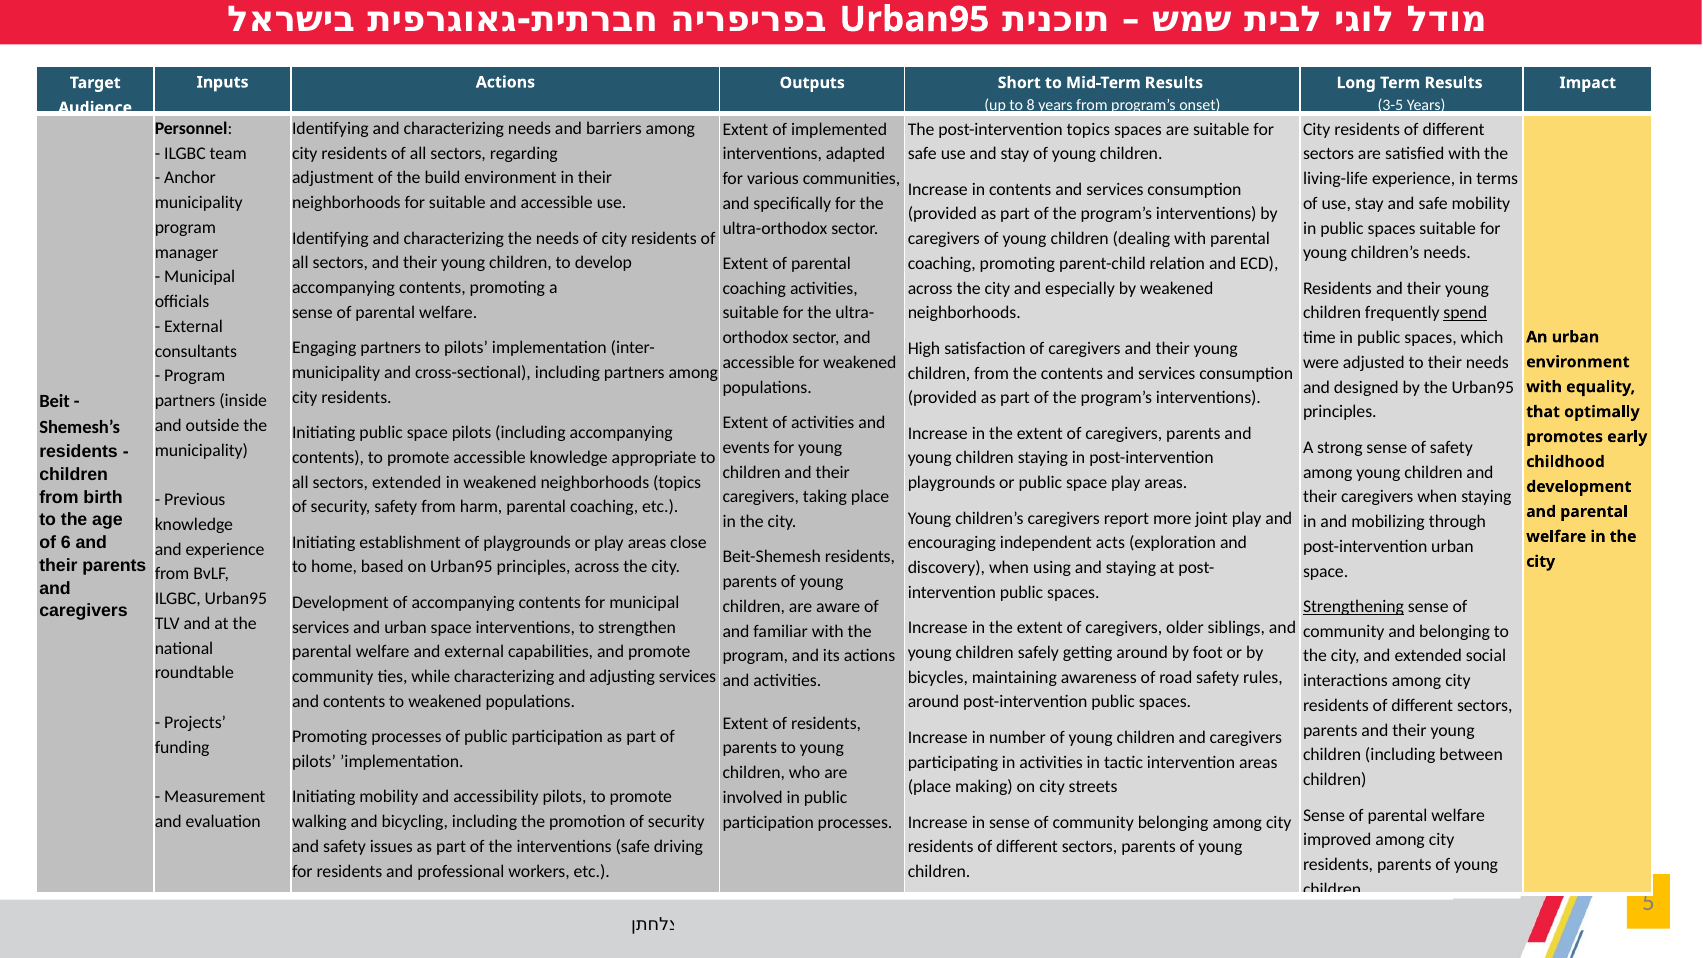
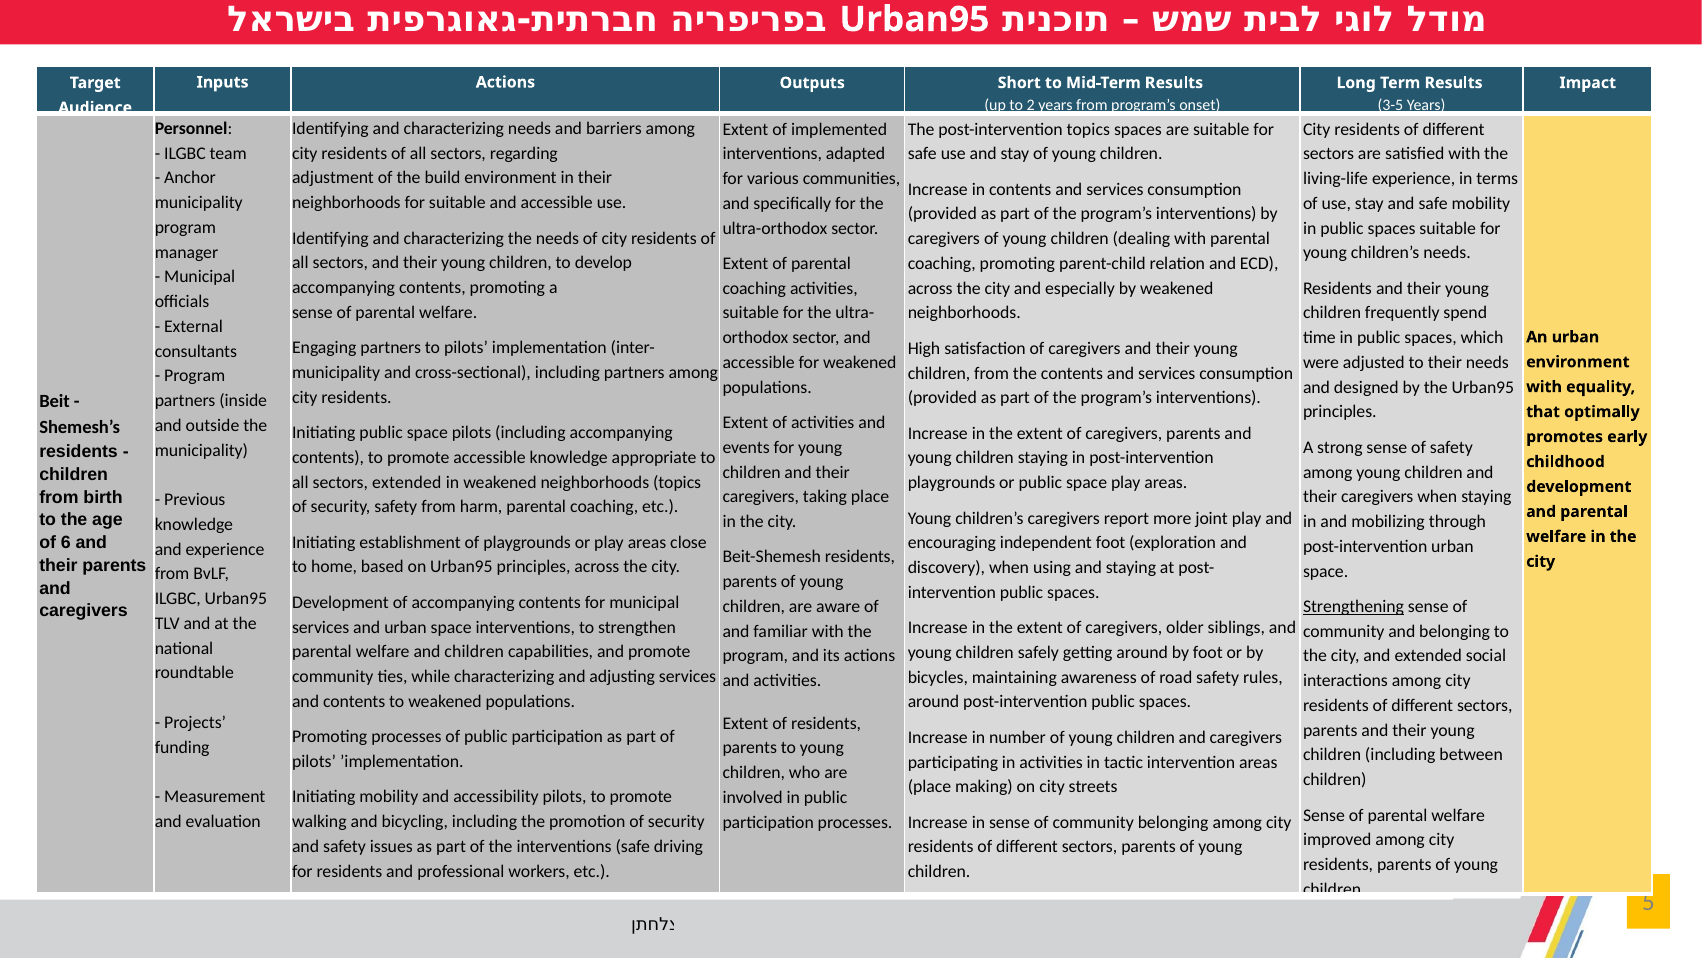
8: 8 -> 2
spend underline: present -> none
independent acts: acts -> foot
and external: external -> children
